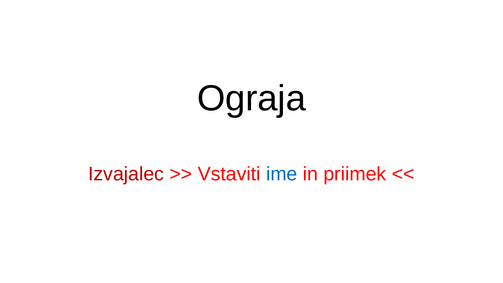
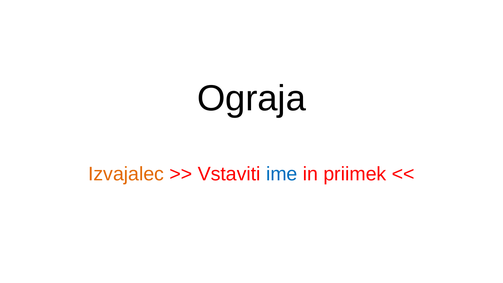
Izvajalec colour: red -> orange
